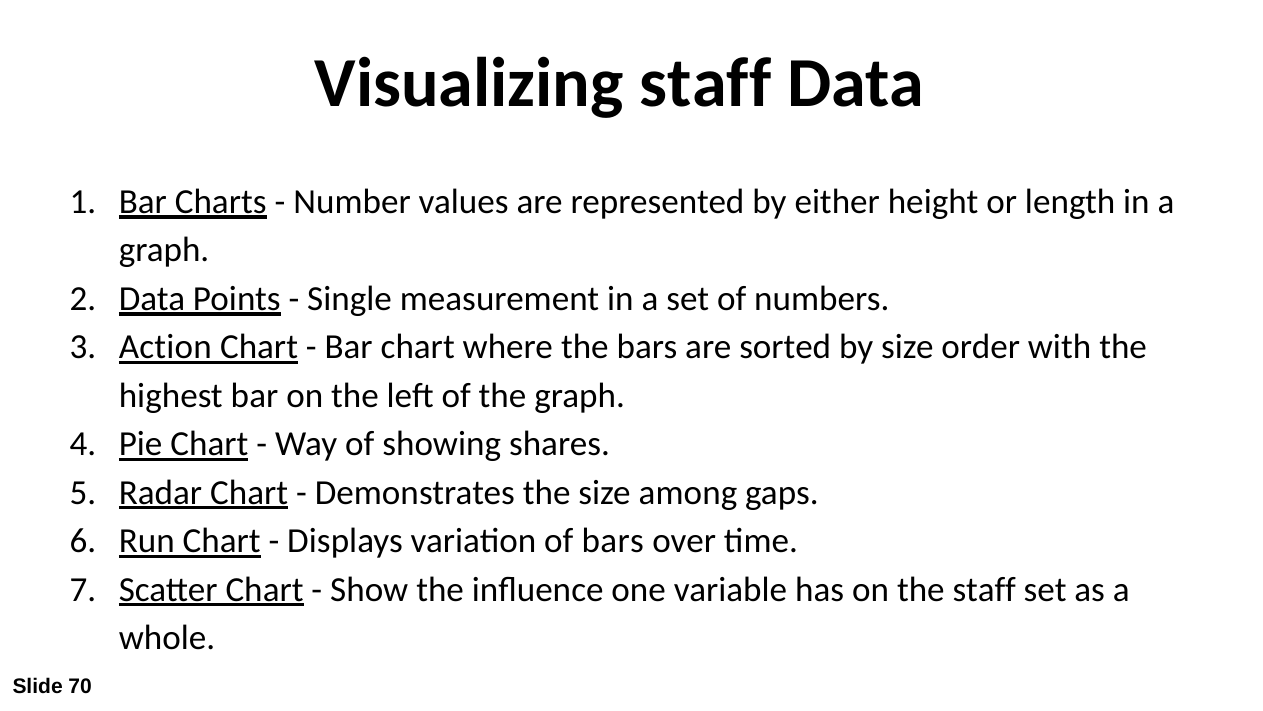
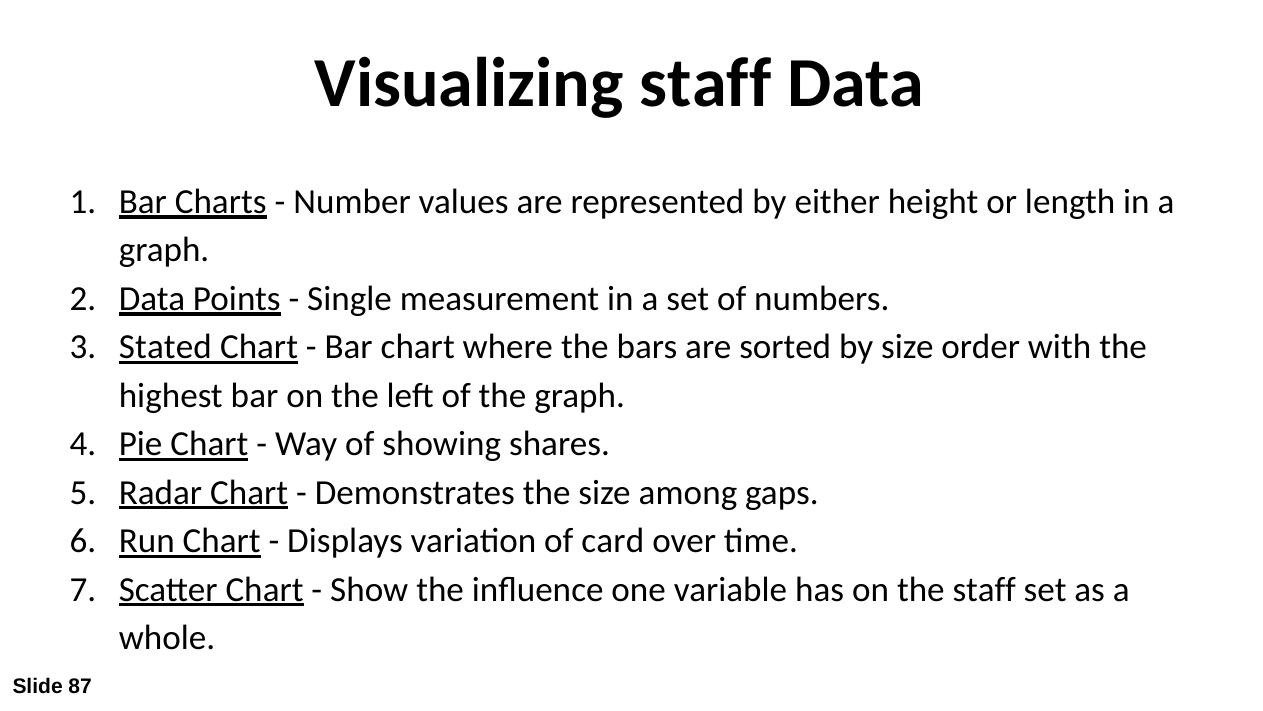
Action: Action -> Stated
of bars: bars -> card
70: 70 -> 87
